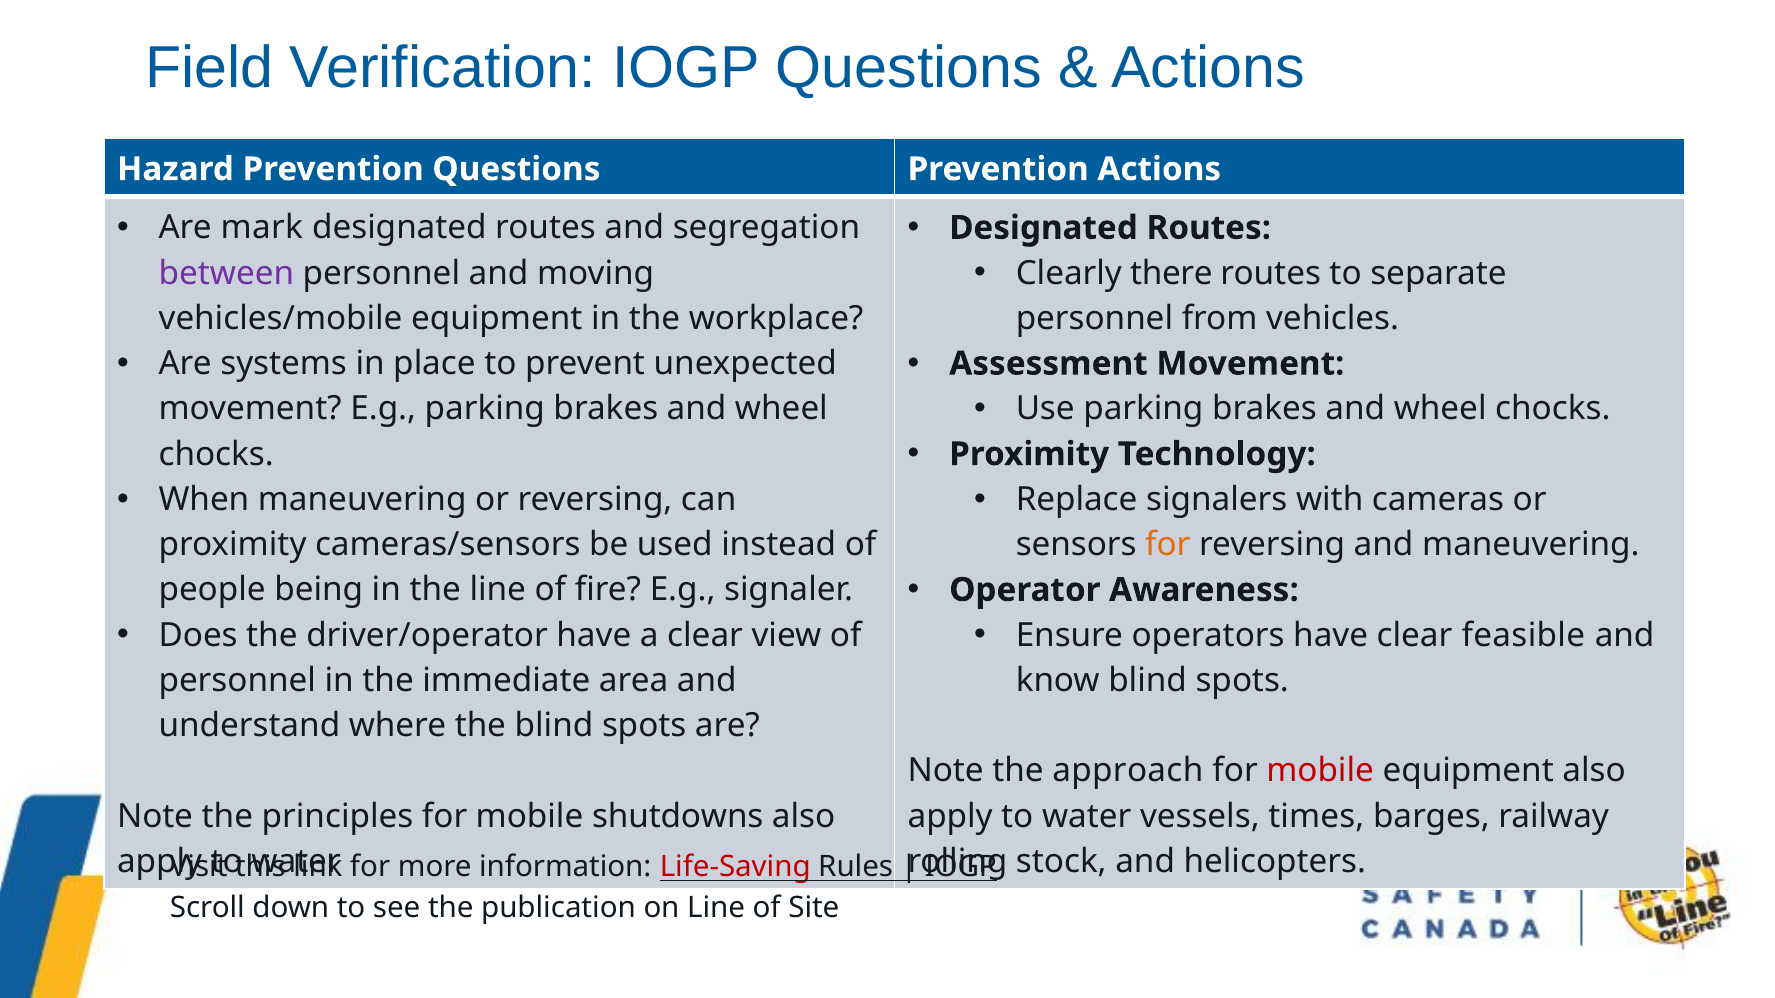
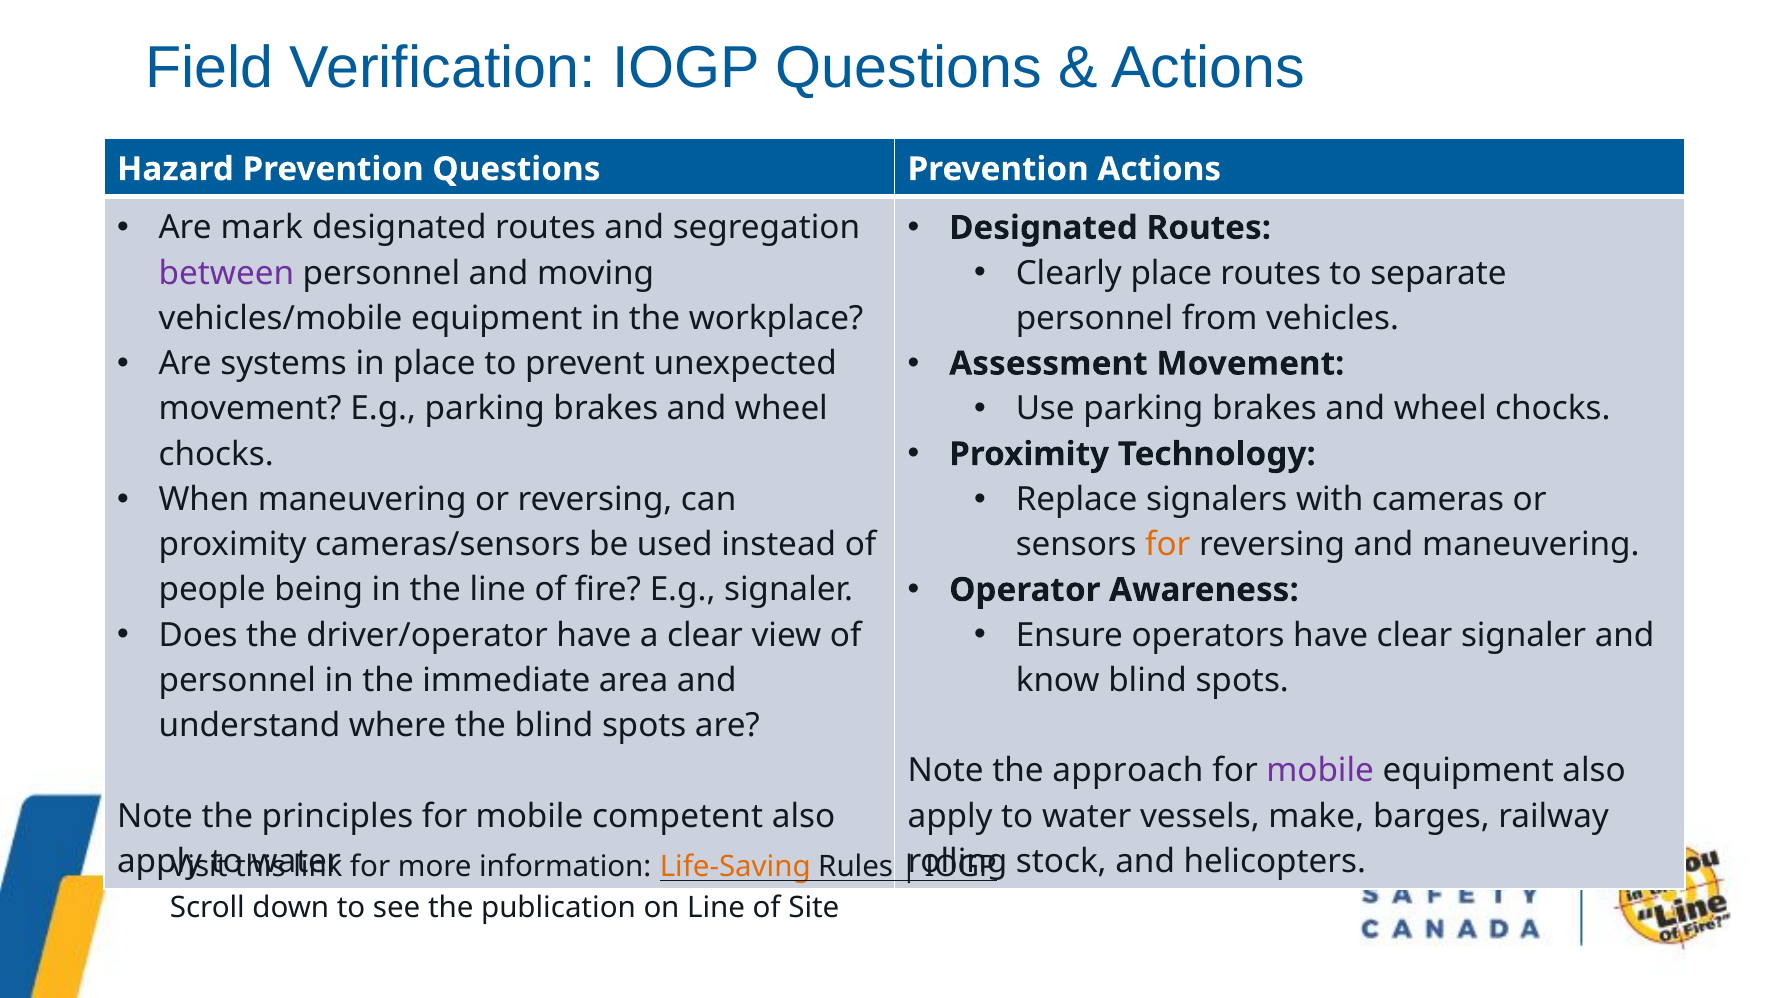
Clearly there: there -> place
clear feasible: feasible -> signaler
mobile at (1320, 771) colour: red -> purple
shutdowns: shutdowns -> competent
times: times -> make
Life-Saving colour: red -> orange
